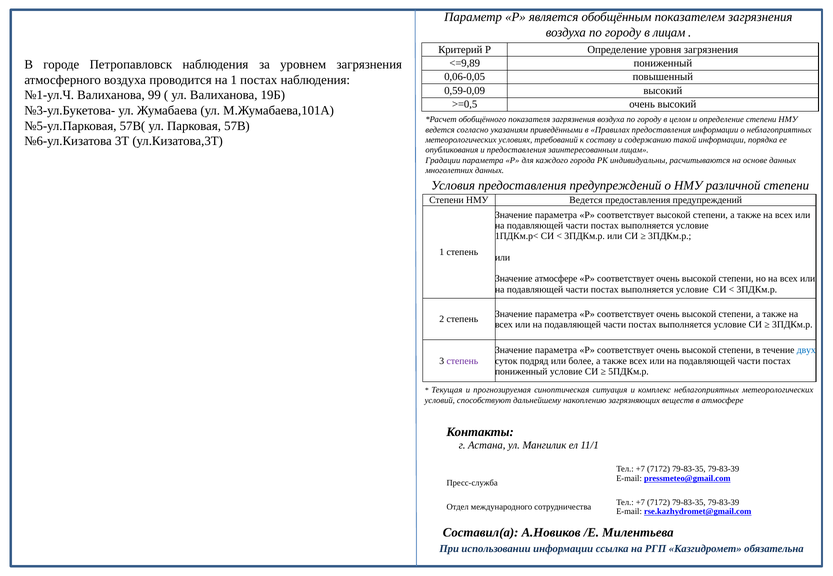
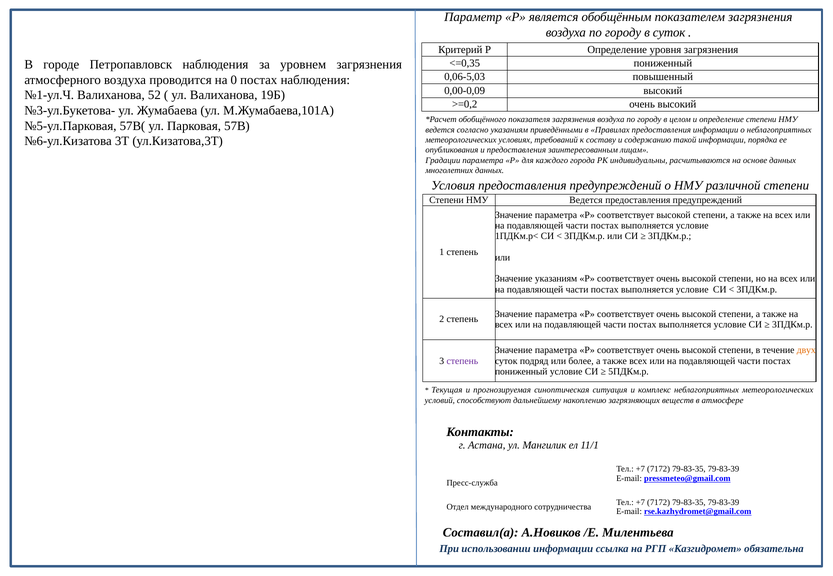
в лицам: лицам -> суток
<=9,89: <=9,89 -> <=0,35
0,06-0,05: 0,06-0,05 -> 0,06-5,03
на 1: 1 -> 0
0,59-0,09: 0,59-0,09 -> 0,00-0,09
99: 99 -> 52
>=0,5: >=0,5 -> >=0,2
Значение атмосфере: атмосфере -> указаниям
двух colour: blue -> orange
